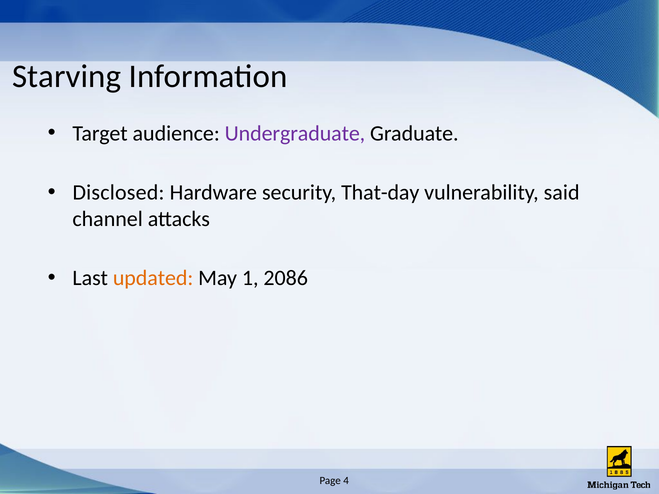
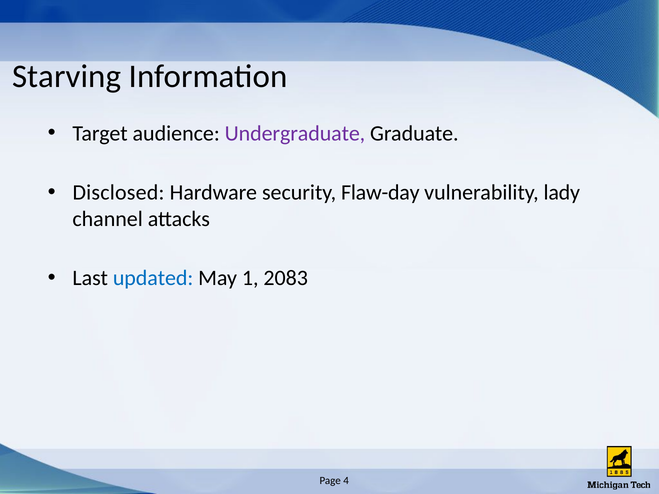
That-day: That-day -> Flaw-day
said: said -> lady
updated colour: orange -> blue
2086: 2086 -> 2083
